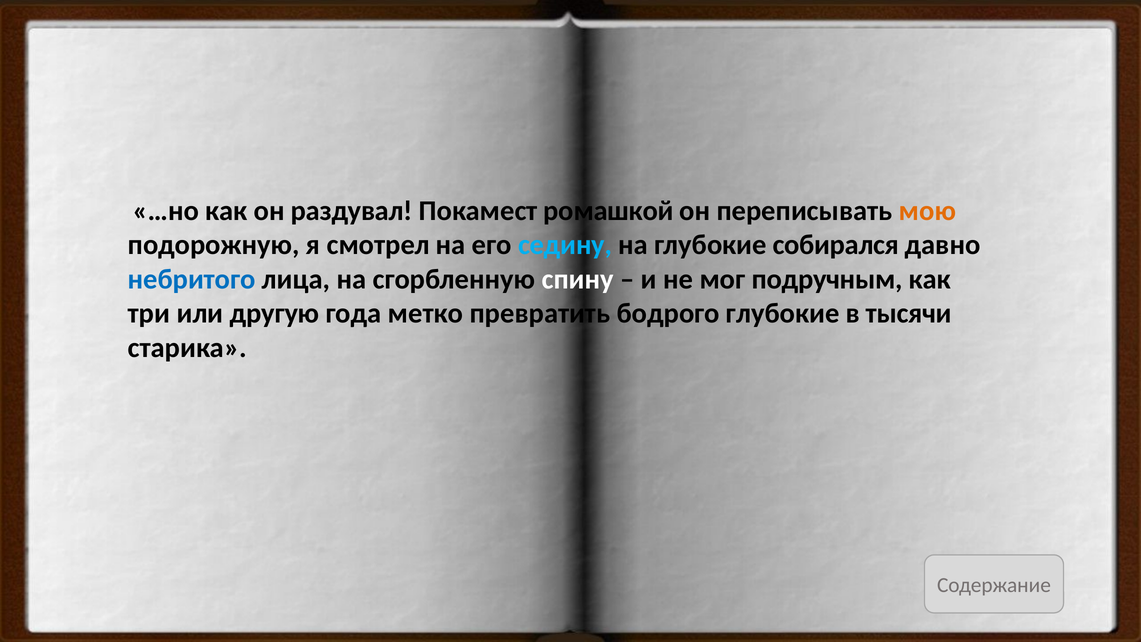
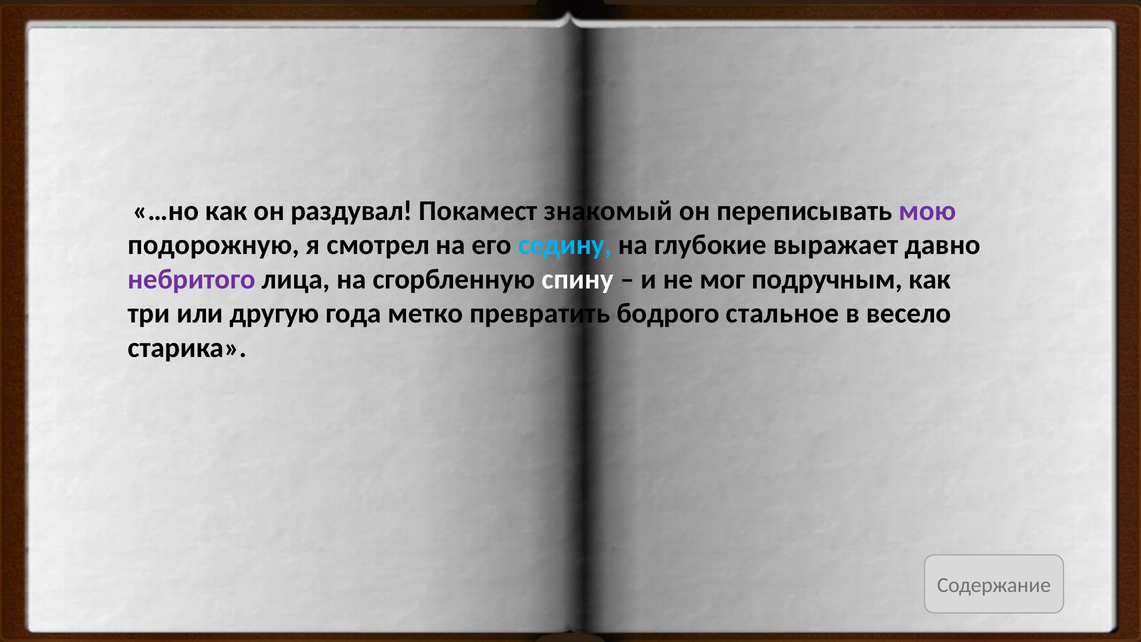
ромашкой: ромашкой -> знакомый
мою colour: orange -> purple
собирался: собирался -> выражает
небритого colour: blue -> purple
бодрого глубокие: глубокие -> стальное
тысячи: тысячи -> весело
